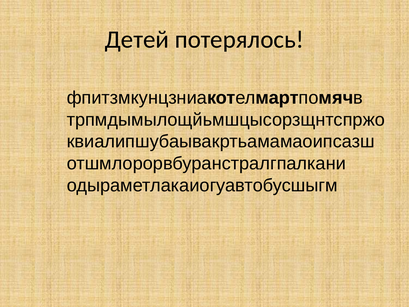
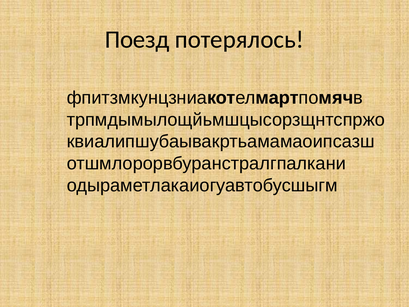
Детей: Детей -> Поезд
